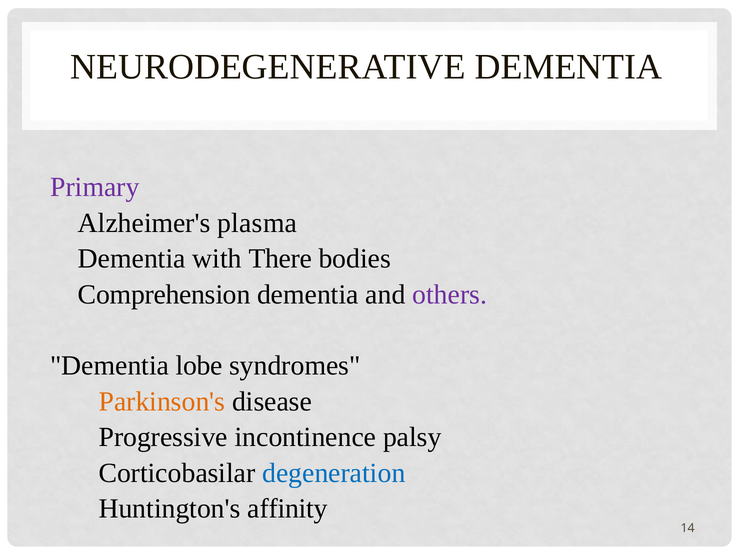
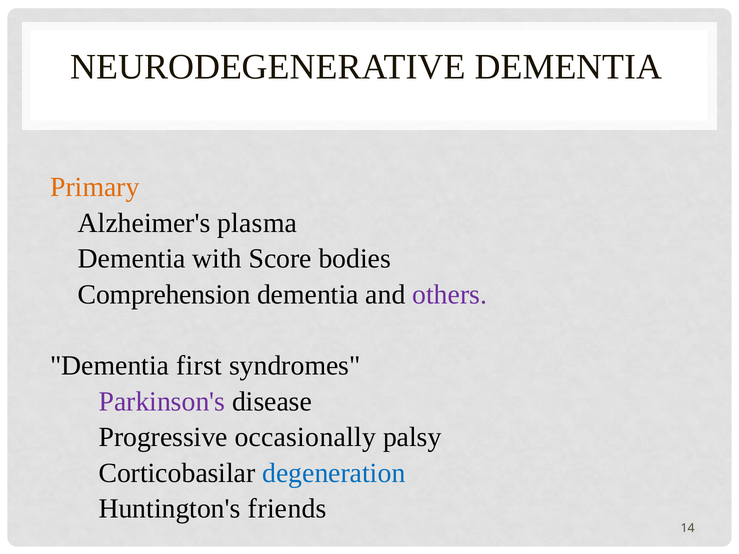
Primary colour: purple -> orange
There: There -> Score
lobe: lobe -> first
Parkinson's colour: orange -> purple
incontinence: incontinence -> occasionally
affinity: affinity -> friends
